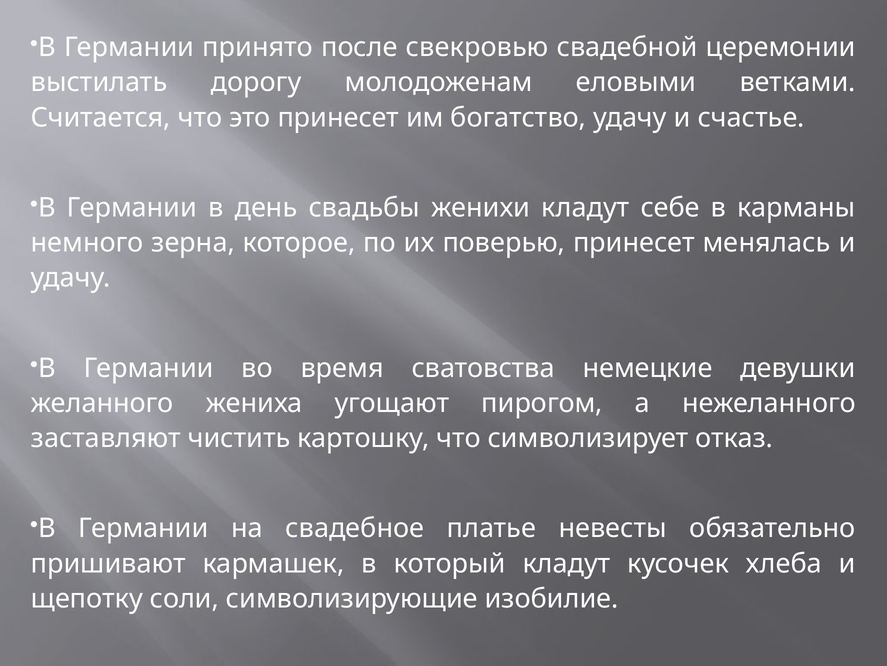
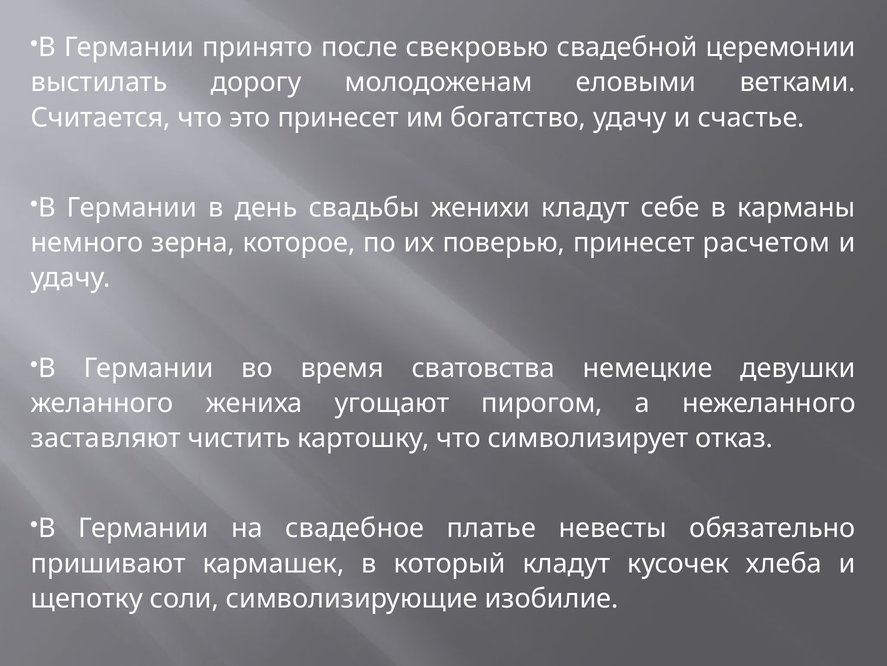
менялась: менялась -> расчетом
